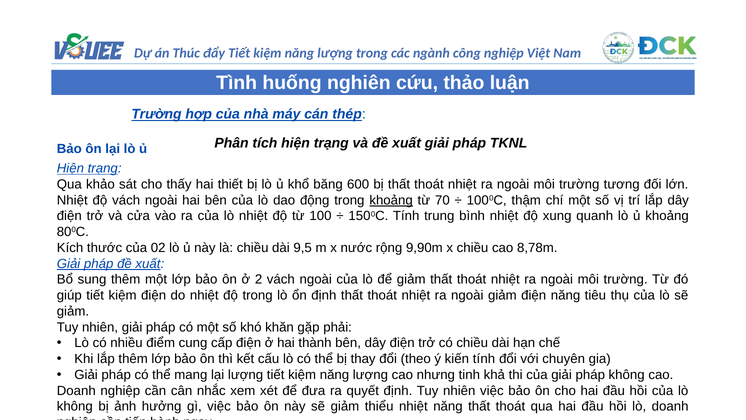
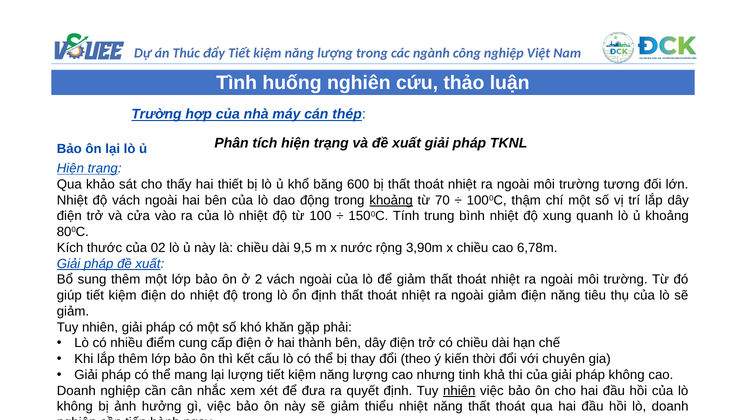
9,90m: 9,90m -> 3,90m
8,78m: 8,78m -> 6,78m
kiến tính: tính -> thời
nhiên at (459, 390) underline: none -> present
